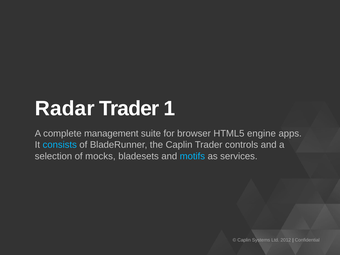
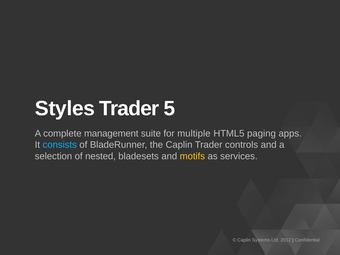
Radar: Radar -> Styles
1: 1 -> 5
browser: browser -> multiple
engine: engine -> paging
mocks: mocks -> nested
motifs colour: light blue -> yellow
